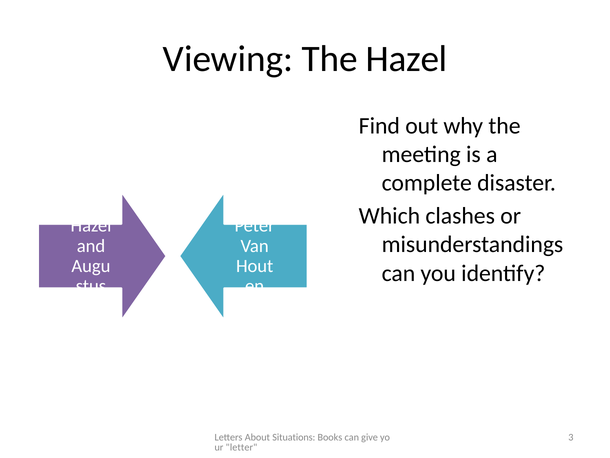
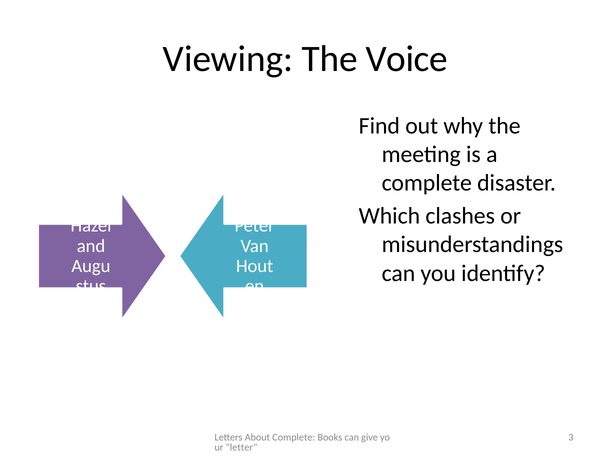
The Hazel: Hazel -> Voice
About Situations: Situations -> Complete
